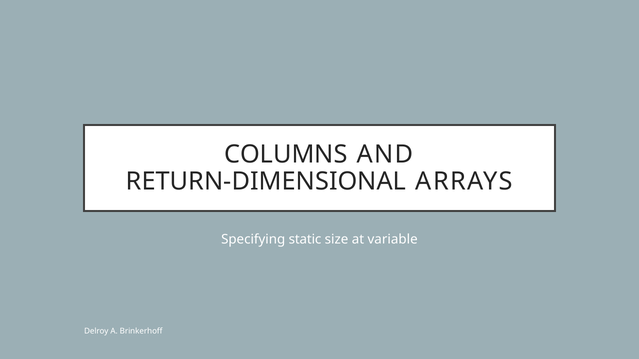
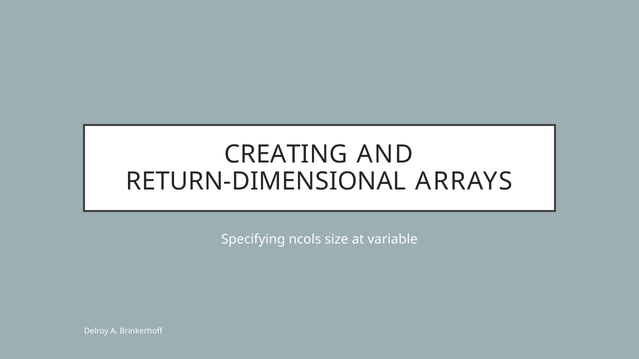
COLUMNS: COLUMNS -> CREATING
static: static -> ncols
